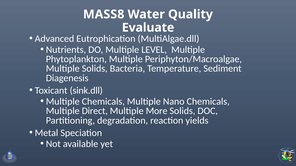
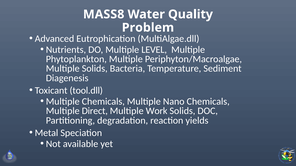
Evaluate: Evaluate -> Problem
sink.dll: sink.dll -> tool.dll
More: More -> Work
